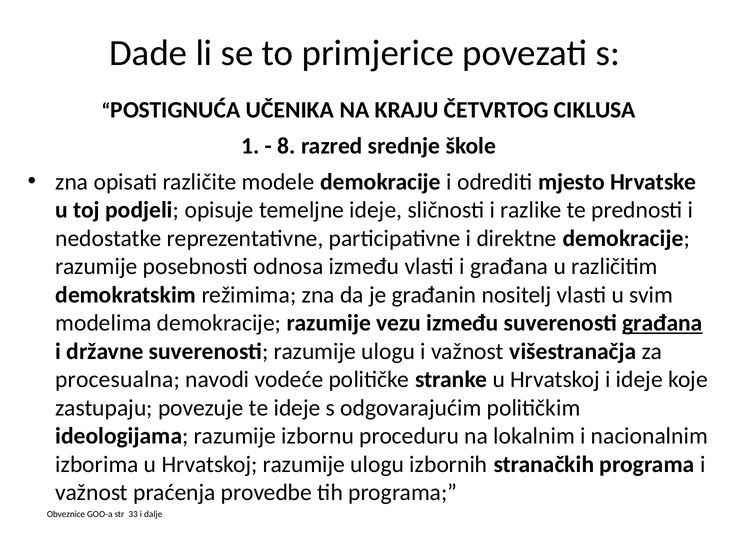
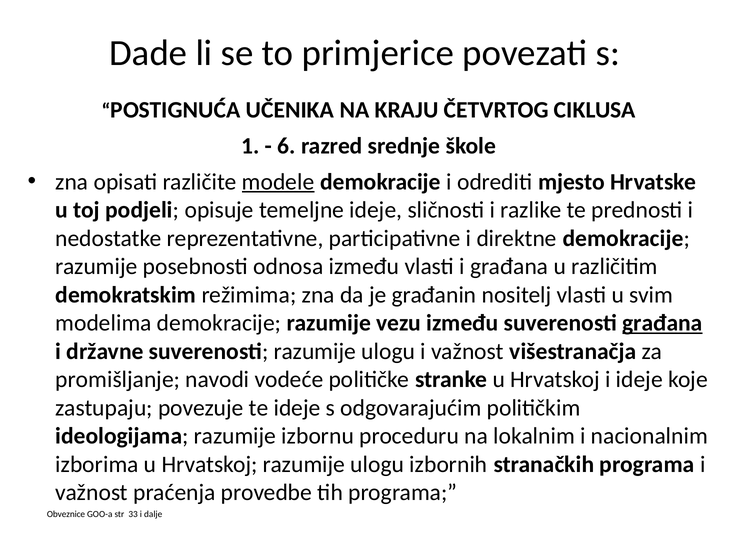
8: 8 -> 6
modele underline: none -> present
procesualna: procesualna -> promišljanje
